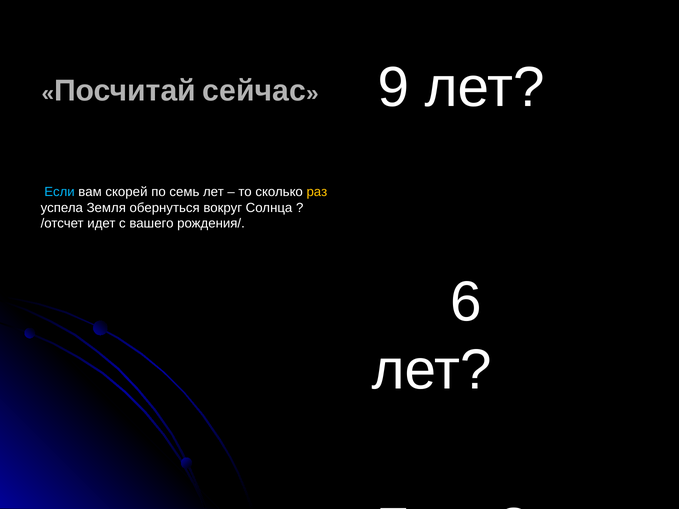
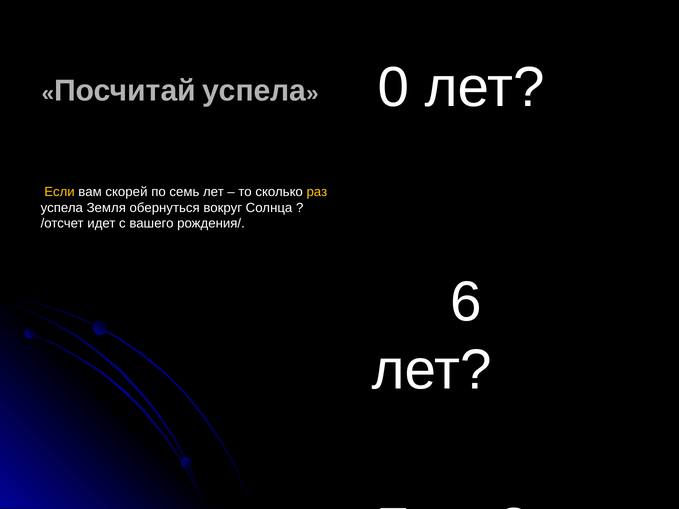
Посчитай сейчас: сейчас -> успела
9: 9 -> 0
Если colour: light blue -> yellow
